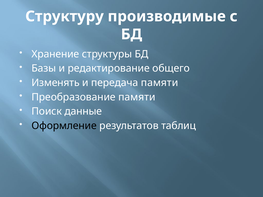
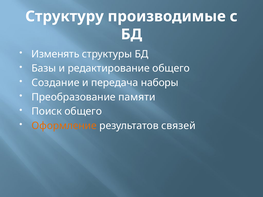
Хранение: Хранение -> Изменять
Изменять: Изменять -> Создание
передача памяти: памяти -> наборы
Поиск данные: данные -> общего
Оформление colour: black -> orange
таблиц: таблиц -> связей
